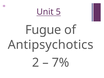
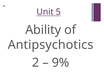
Fugue: Fugue -> Ability
7%: 7% -> 9%
